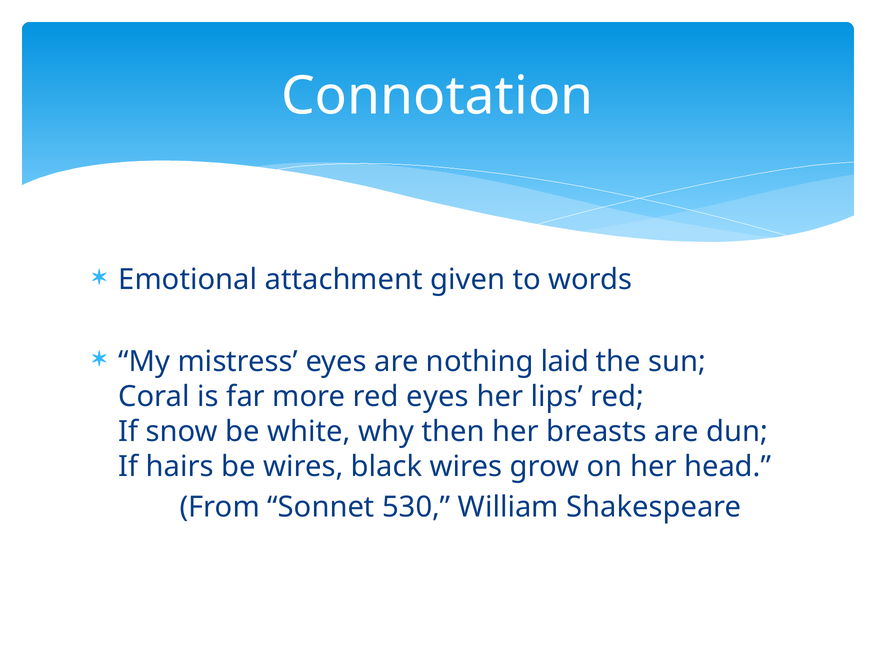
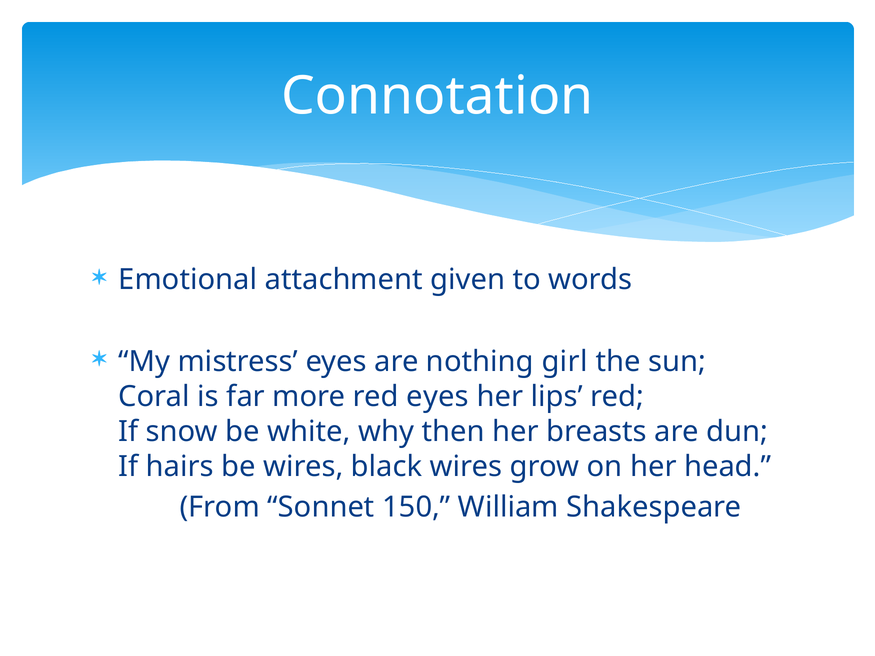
laid: laid -> girl
530: 530 -> 150
